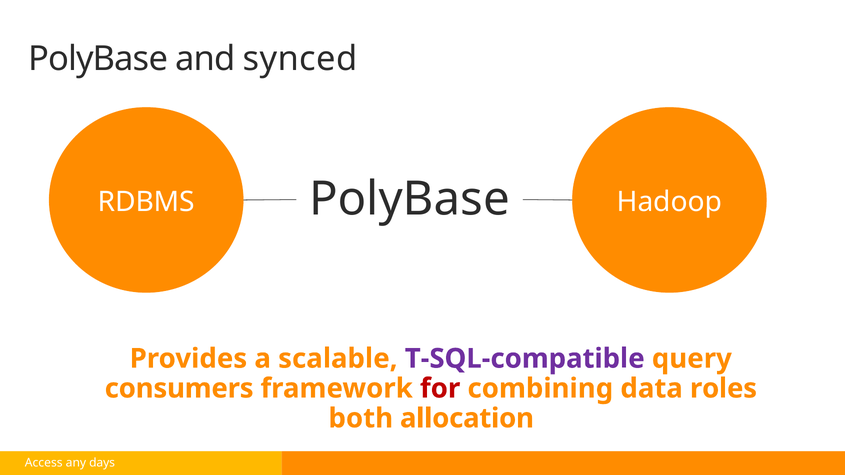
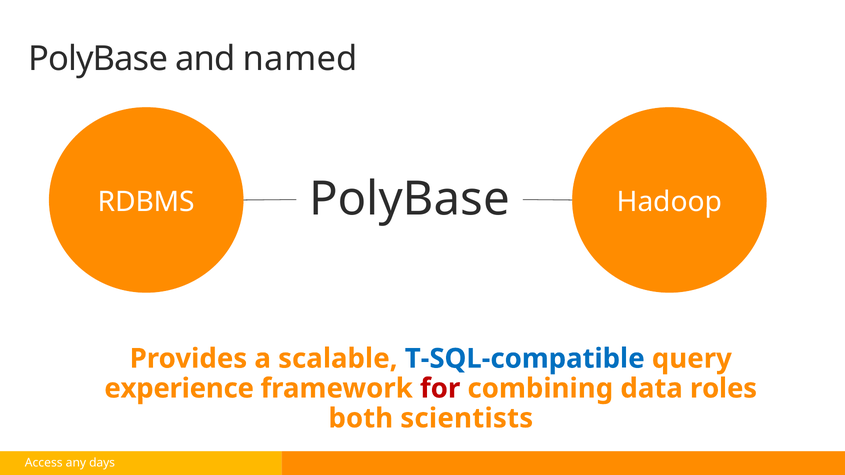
synced: synced -> named
T-SQL-compatible colour: purple -> blue
consumers: consumers -> experience
allocation: allocation -> scientists
